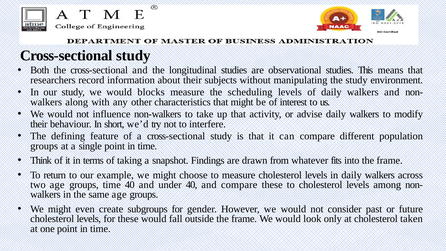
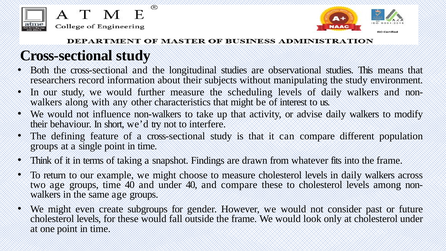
blocks: blocks -> further
cholesterol taken: taken -> under
